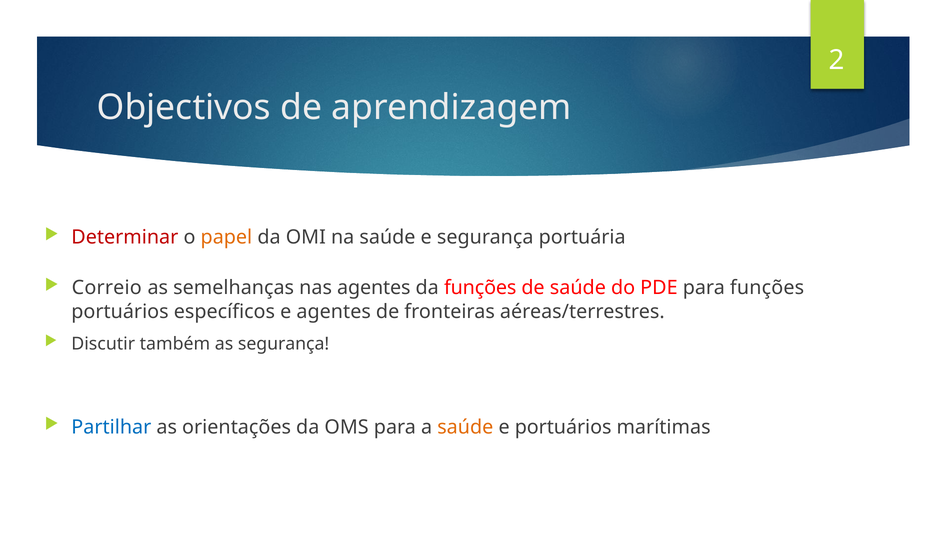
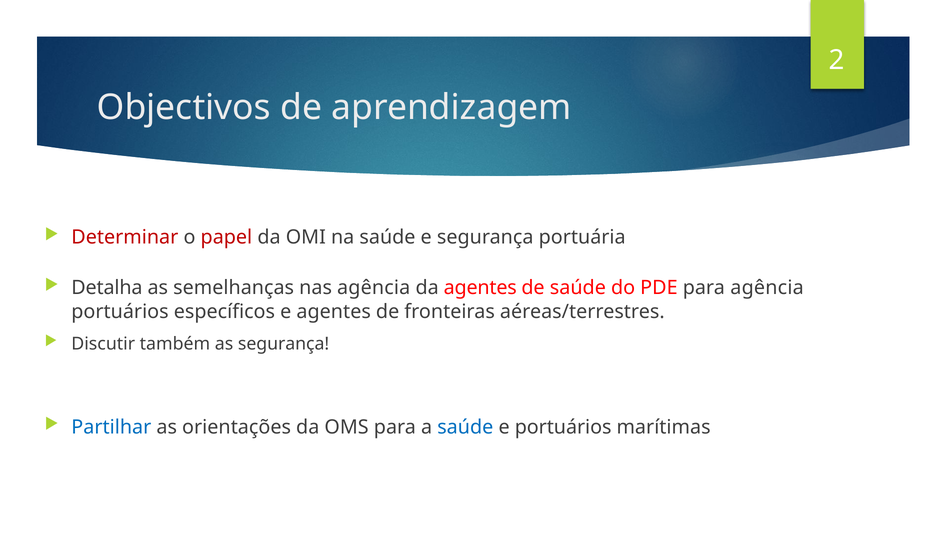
papel colour: orange -> red
Correio: Correio -> Detalha
nas agentes: agentes -> agência
da funções: funções -> agentes
para funções: funções -> agência
saúde at (465, 427) colour: orange -> blue
